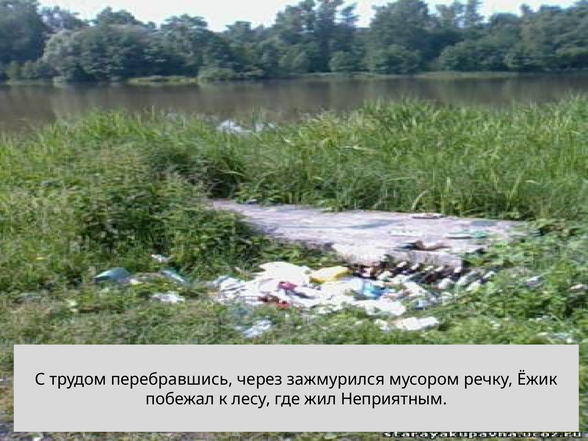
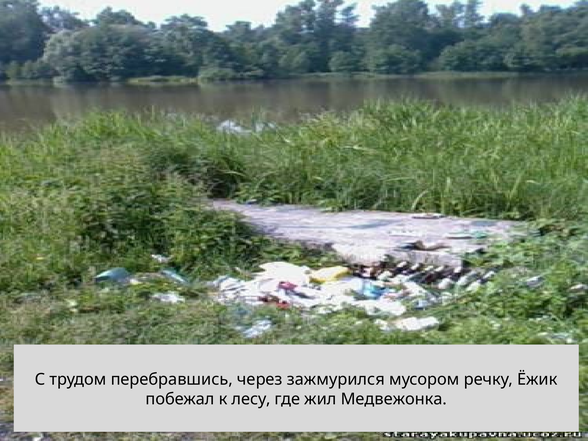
Неприятным: Неприятным -> Медвежонка
